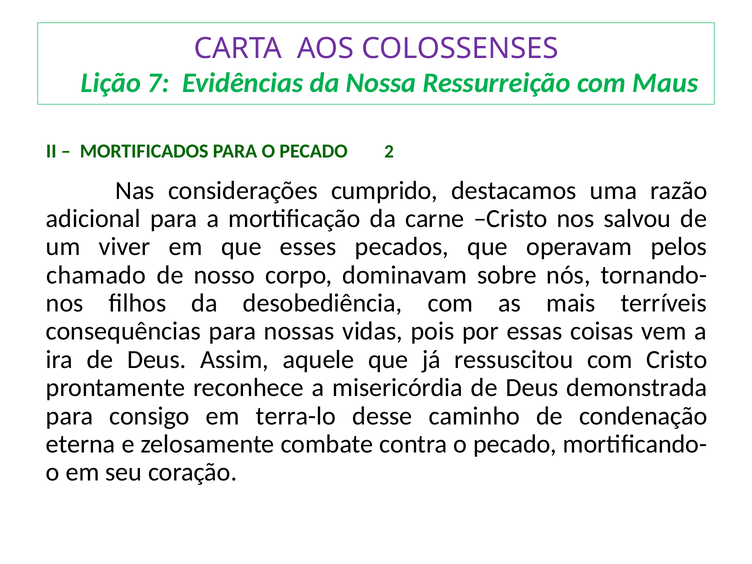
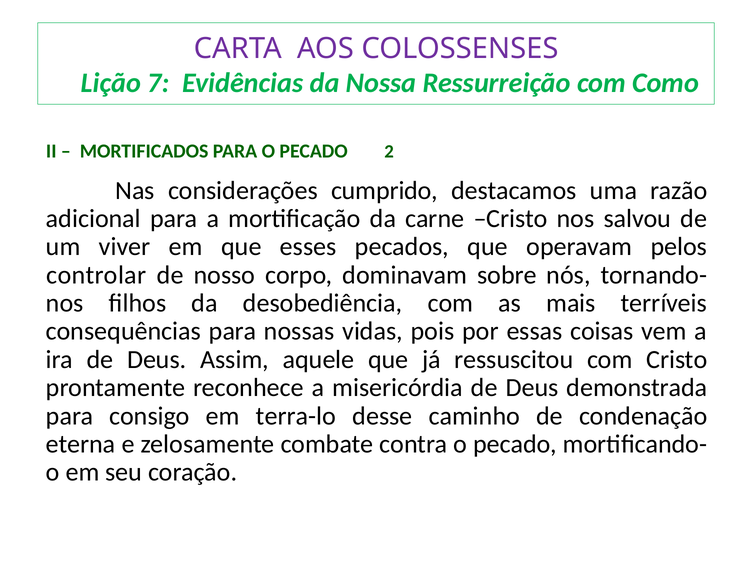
Maus: Maus -> Como
chamado: chamado -> controlar
